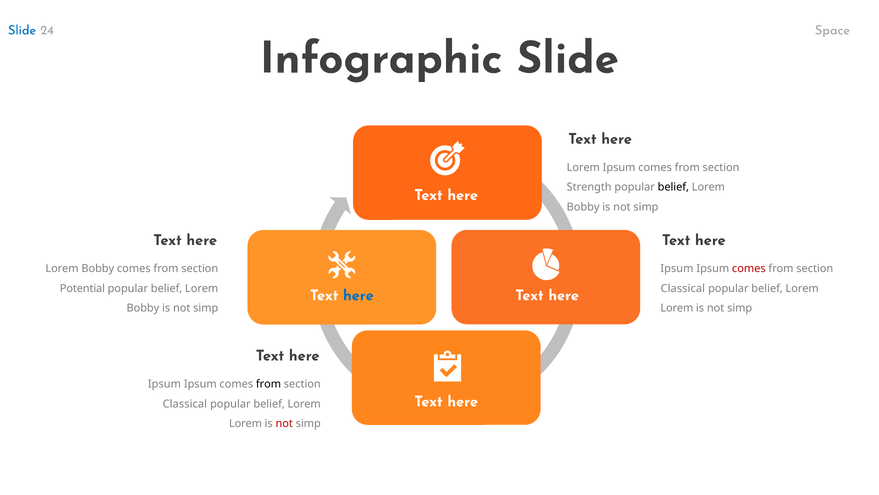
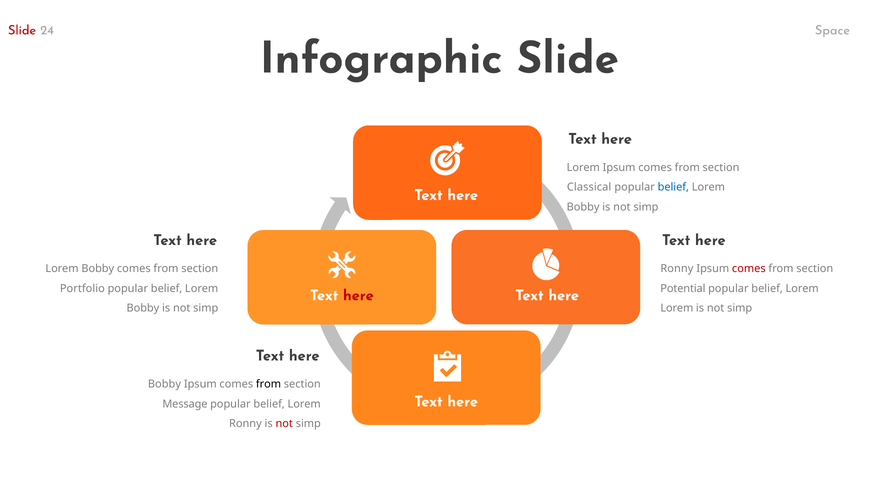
Slide at (22, 30) colour: blue -> red
Strength: Strength -> Classical
belief at (673, 187) colour: black -> blue
Ipsum at (677, 268): Ipsum -> Ronny
Potential: Potential -> Portfolio
Classical at (683, 288): Classical -> Potential
here at (358, 295) colour: blue -> red
Ipsum at (164, 384): Ipsum -> Bobby
Classical at (185, 404): Classical -> Message
Lorem at (245, 423): Lorem -> Ronny
